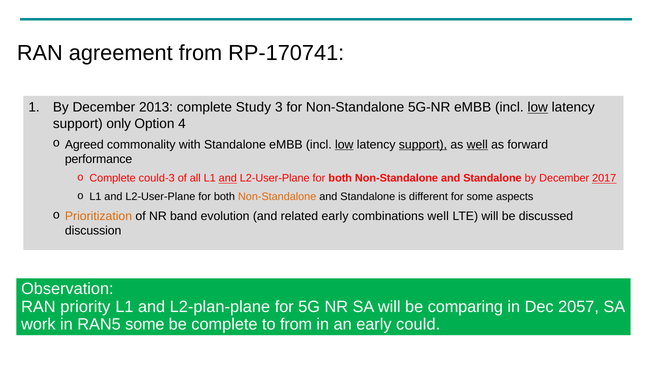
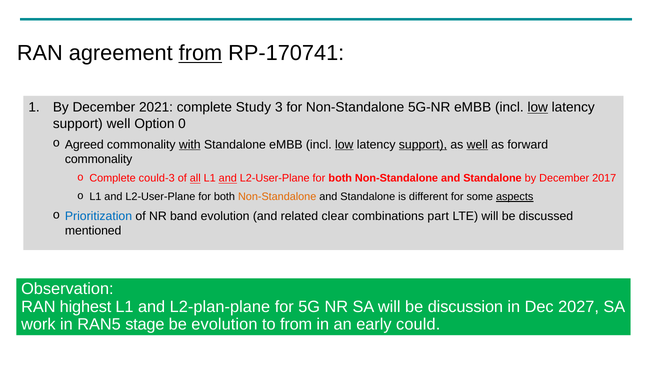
from at (200, 53) underline: none -> present
2013: 2013 -> 2021
support only: only -> well
4: 4 -> 0
with underline: none -> present
performance at (99, 159): performance -> commonality
all underline: none -> present
2017 underline: present -> none
aspects underline: none -> present
Prioritization colour: orange -> blue
related early: early -> clear
combinations well: well -> part
discussion: discussion -> mentioned
priority: priority -> highest
comparing: comparing -> discussion
2057: 2057 -> 2027
RAN5 some: some -> stage
be complete: complete -> evolution
